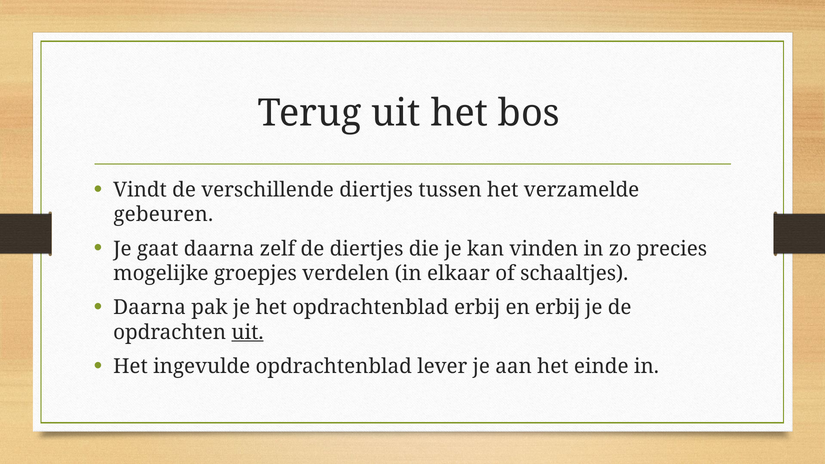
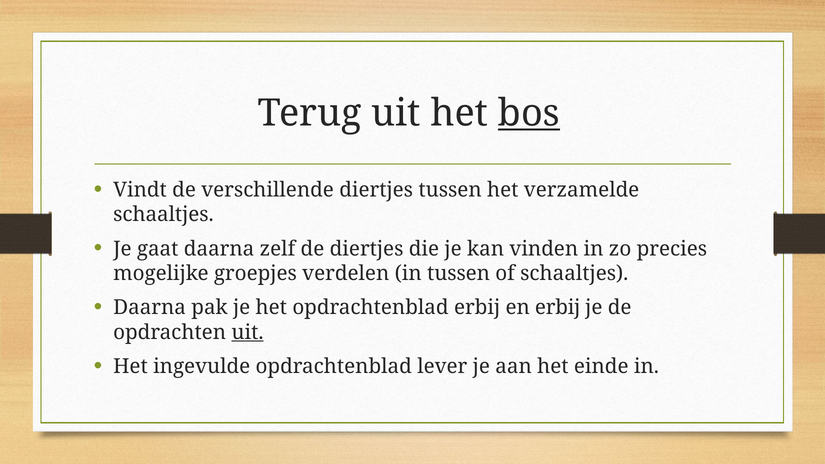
bos underline: none -> present
gebeuren at (163, 215): gebeuren -> schaaltjes
in elkaar: elkaar -> tussen
